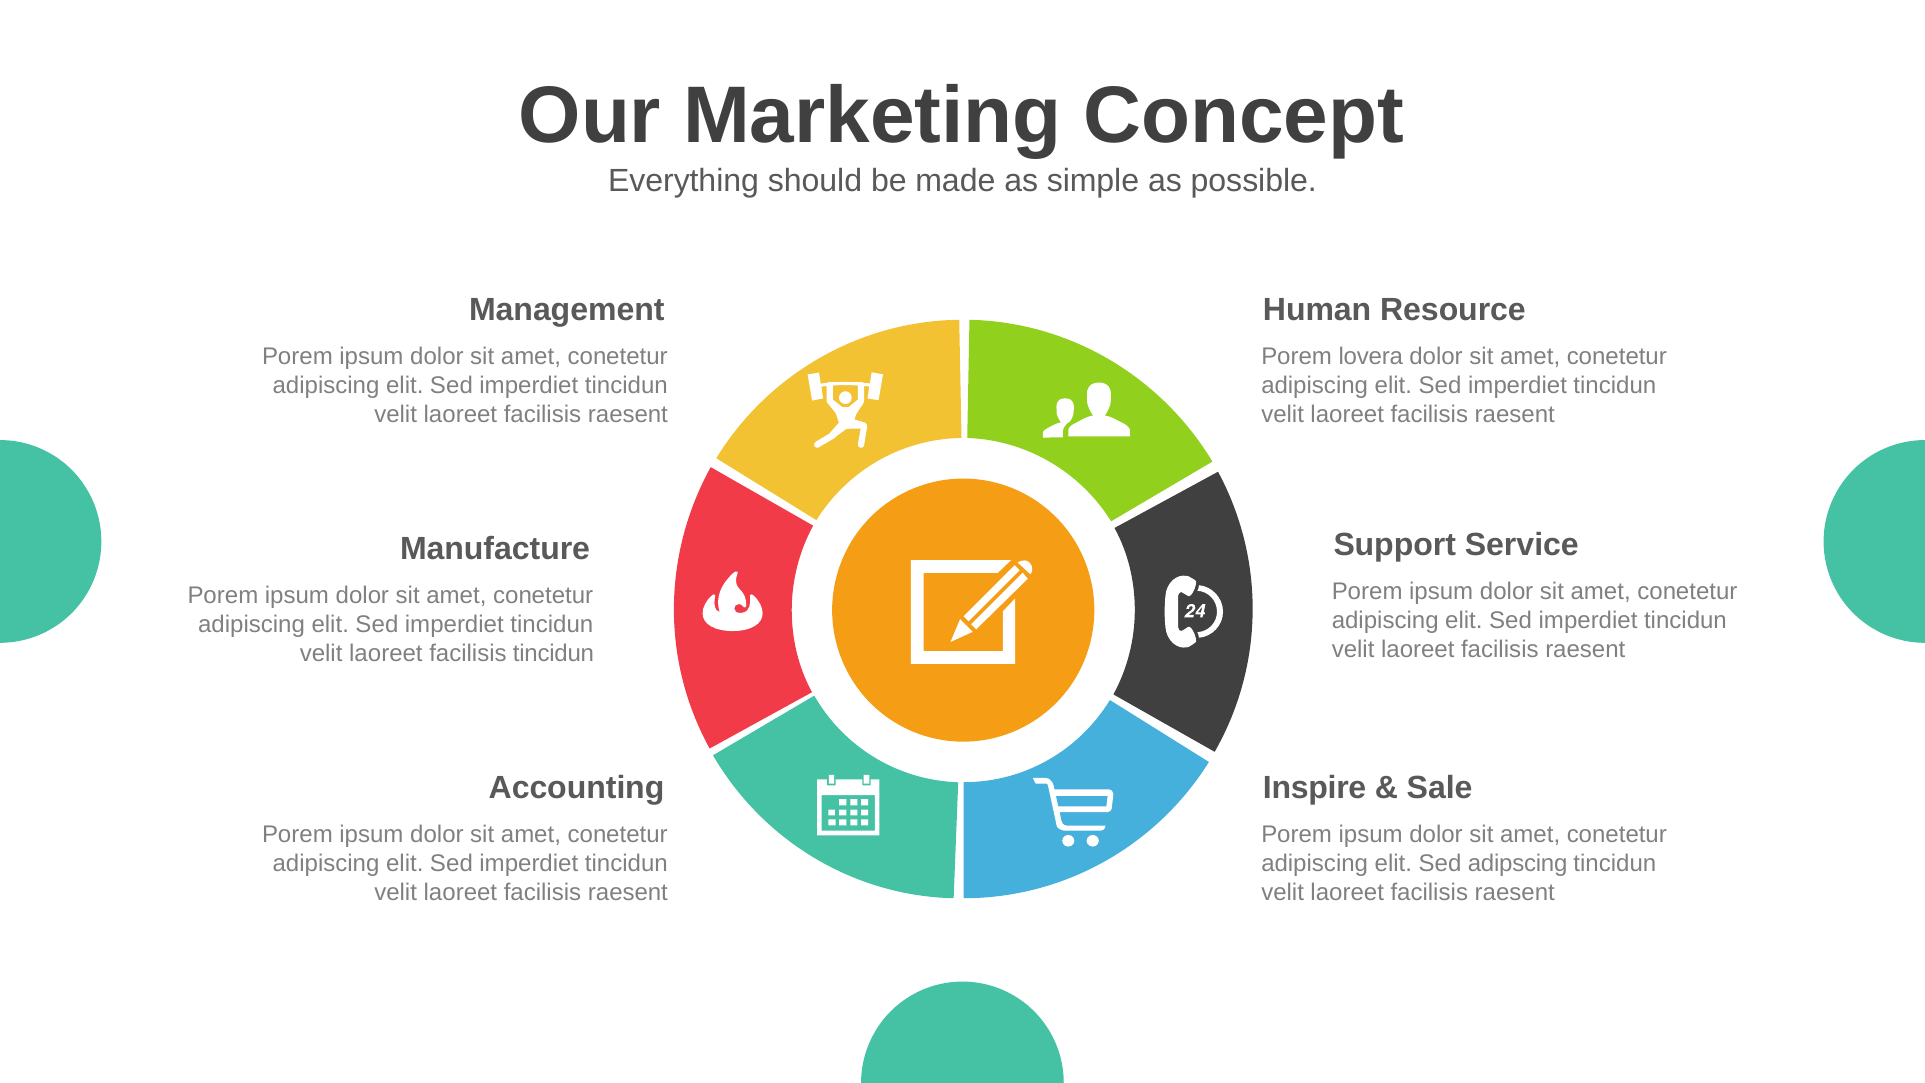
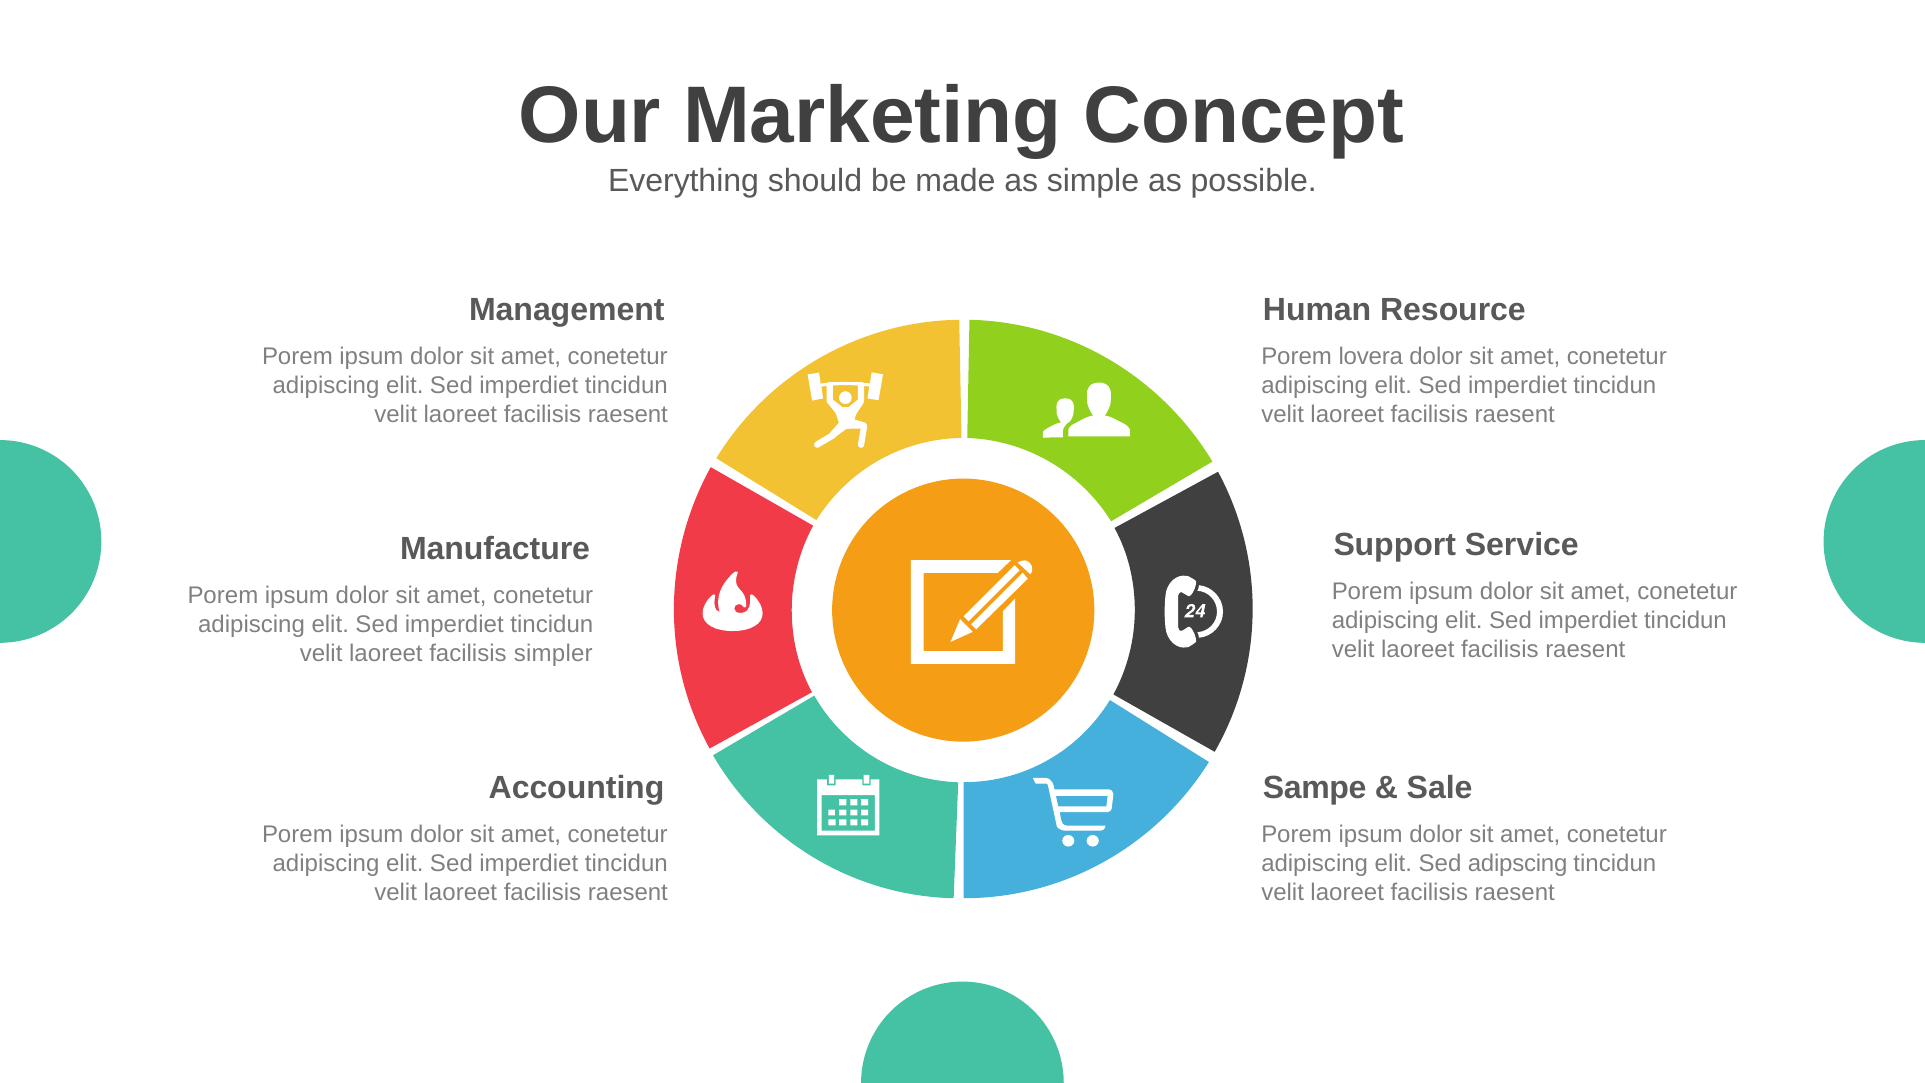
facilisis tincidun: tincidun -> simpler
Inspire: Inspire -> Sampe
